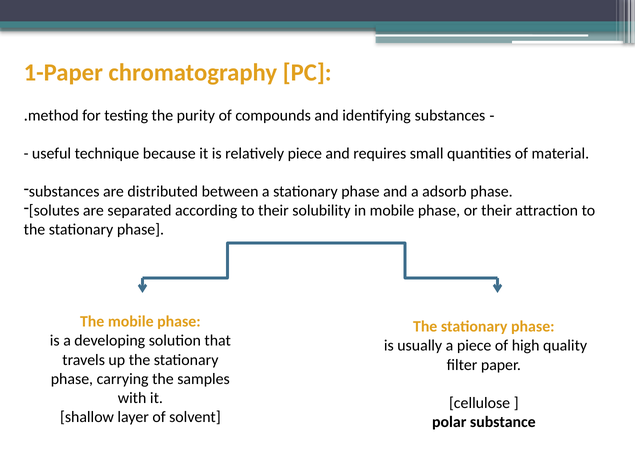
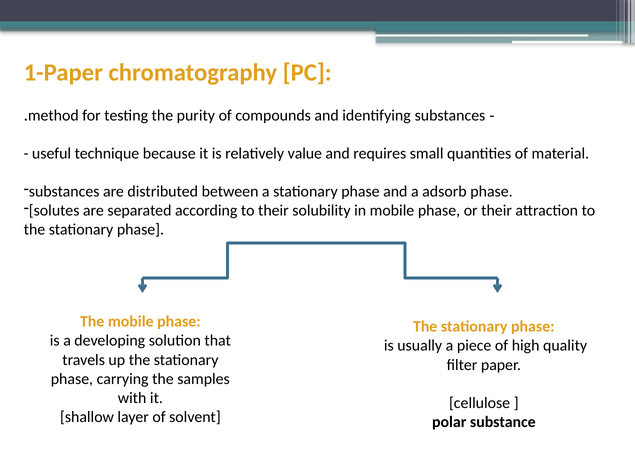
relatively piece: piece -> value
